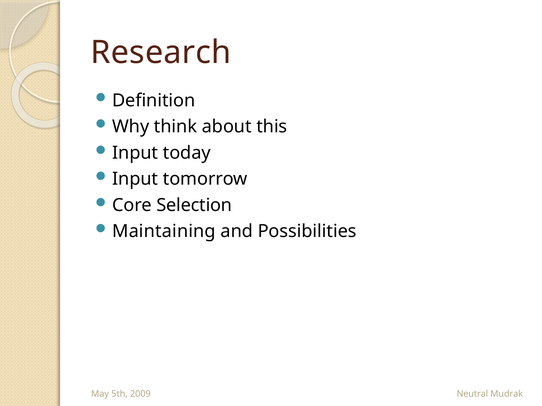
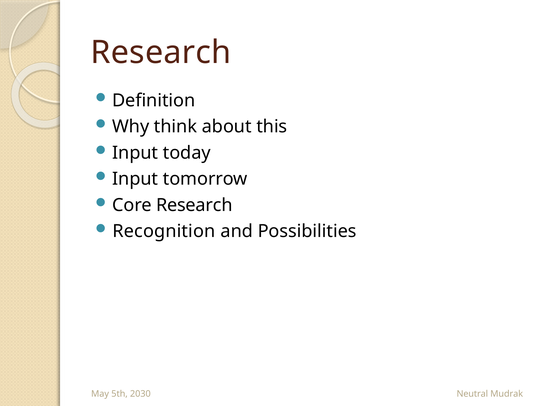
Core Selection: Selection -> Research
Maintaining: Maintaining -> Recognition
2009: 2009 -> 2030
